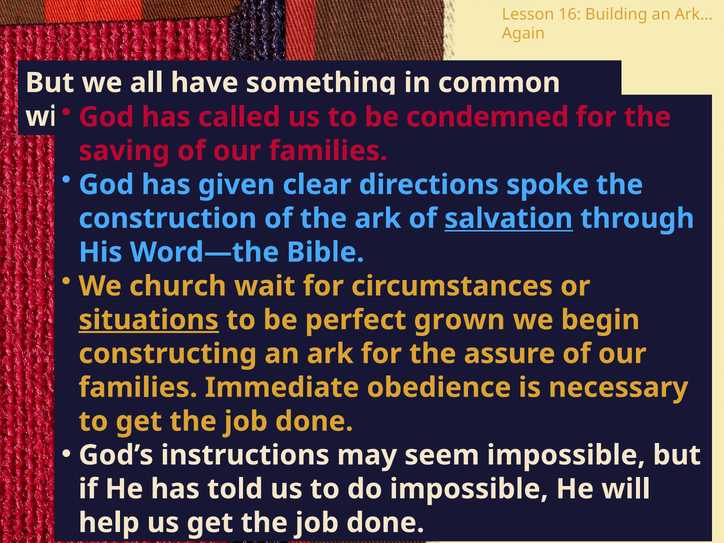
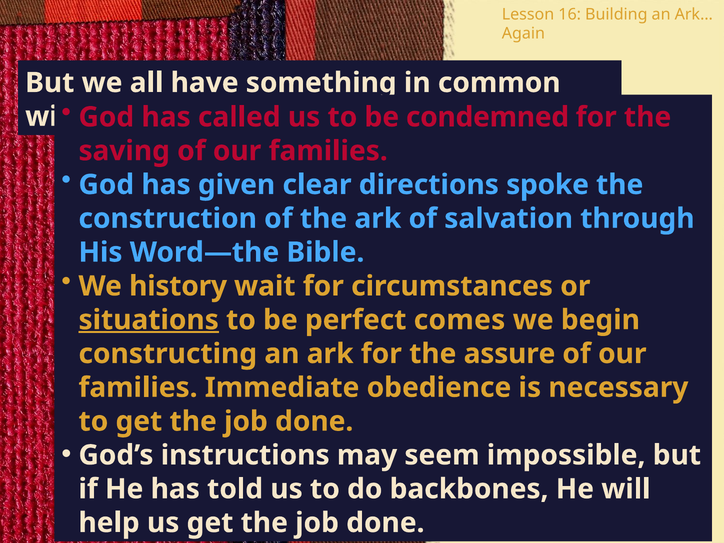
salvation underline: present -> none
church: church -> history
grown: grown -> comes
do impossible: impossible -> backbones
